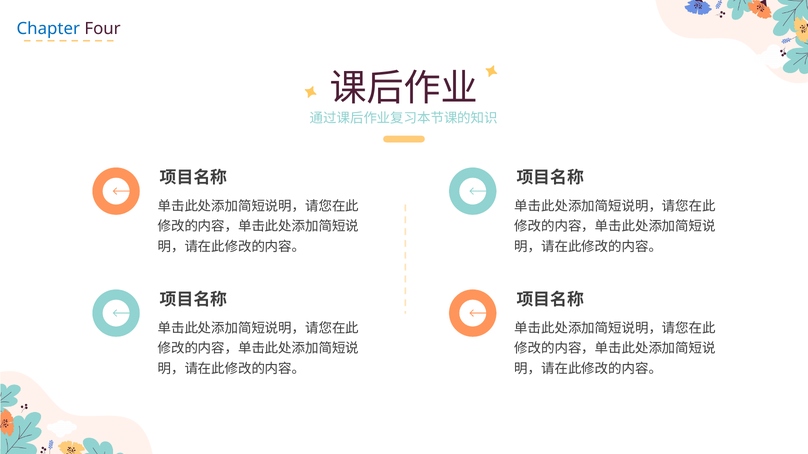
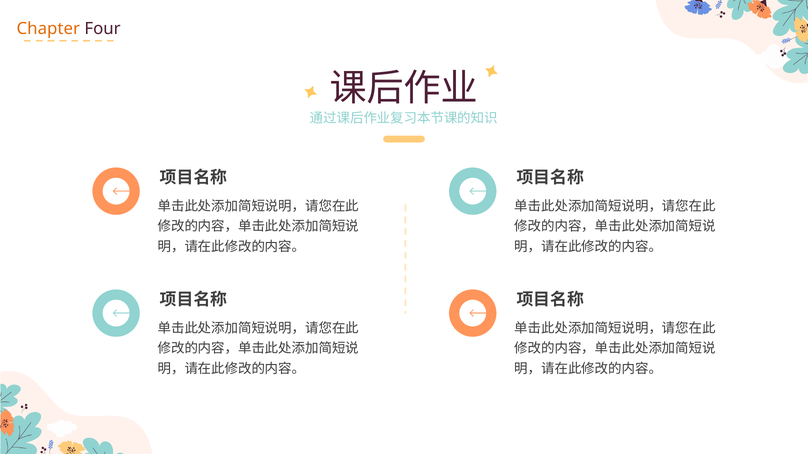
Chapter colour: blue -> orange
